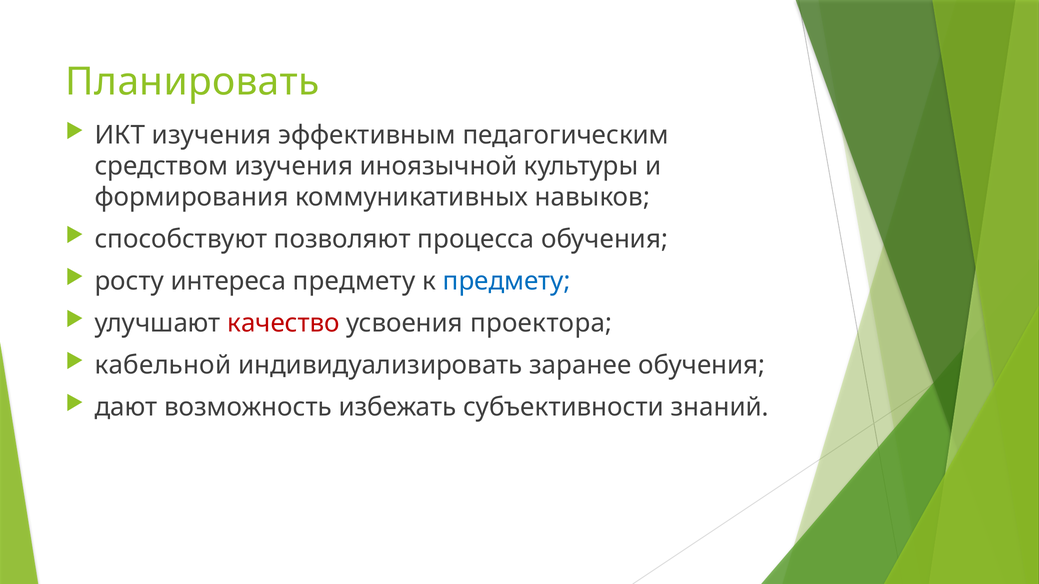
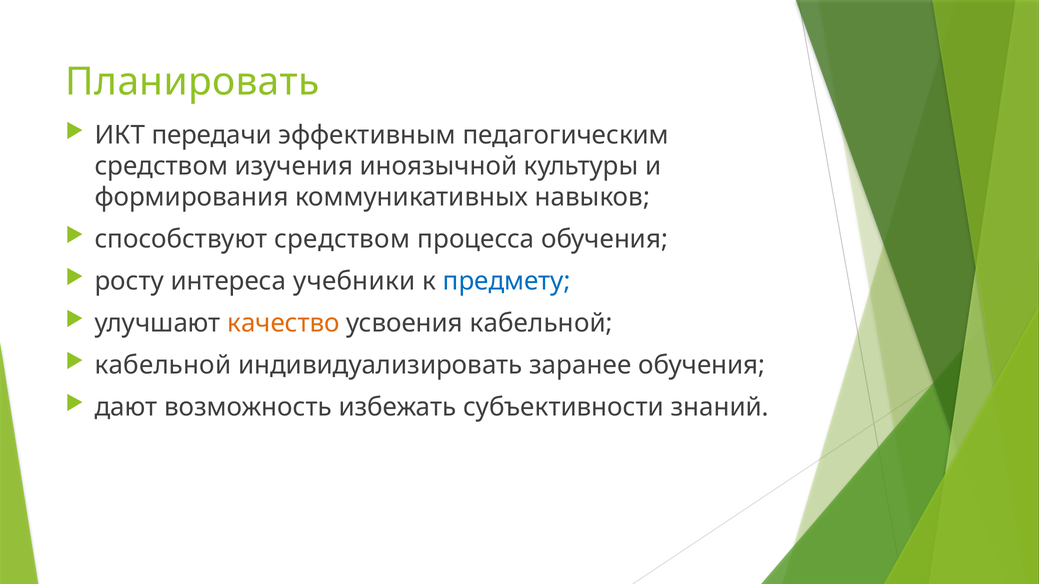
ИКТ изучения: изучения -> передачи
способствуют позволяют: позволяют -> средством
интереса предмету: предмету -> учебники
качество colour: red -> orange
усвоения проектора: проектора -> кабельной
